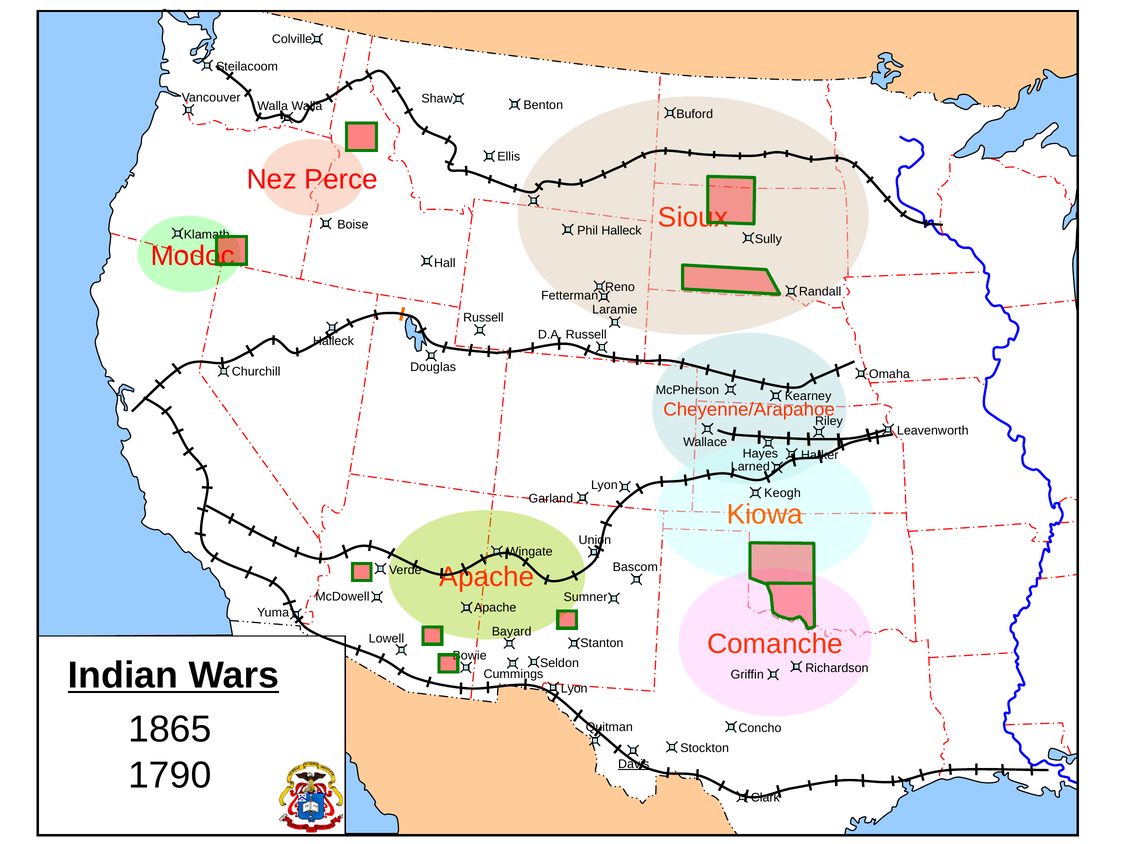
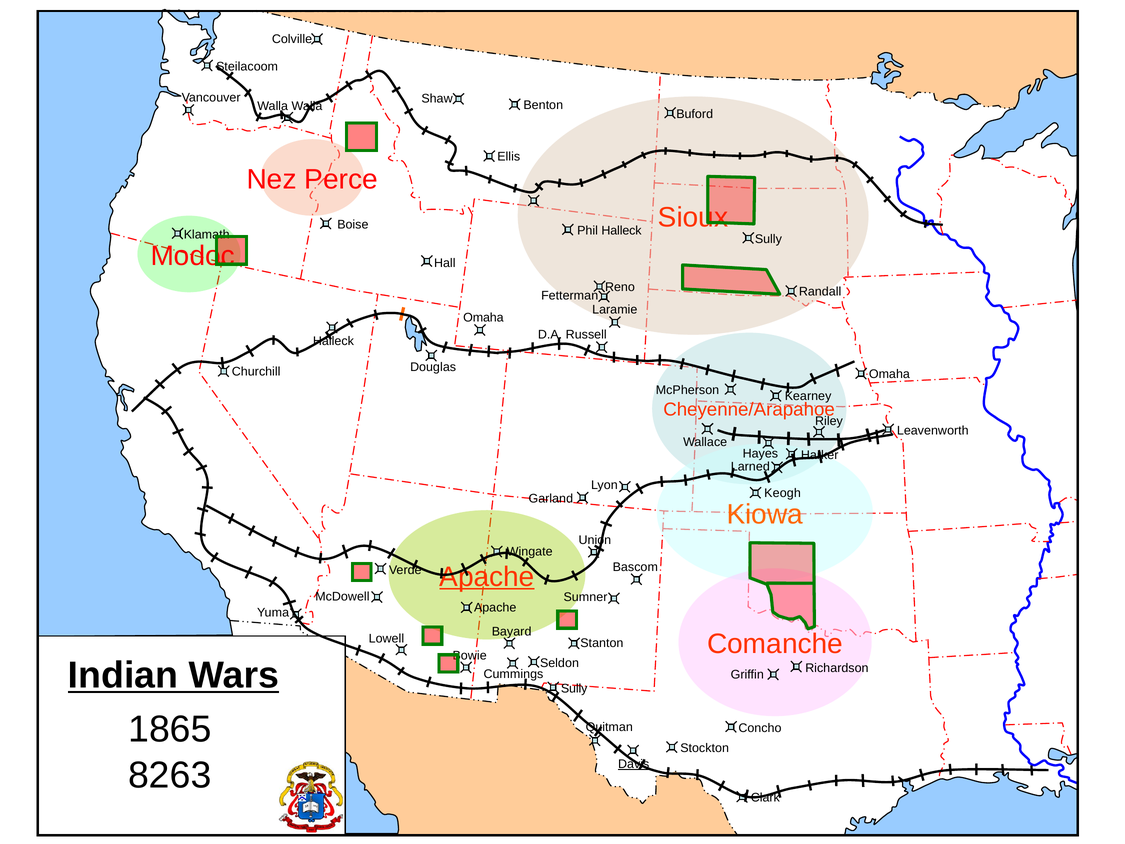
Russell at (483, 318): Russell -> Omaha
Apache at (487, 577) underline: none -> present
Lyon at (574, 688): Lyon -> Sully
1790: 1790 -> 8263
